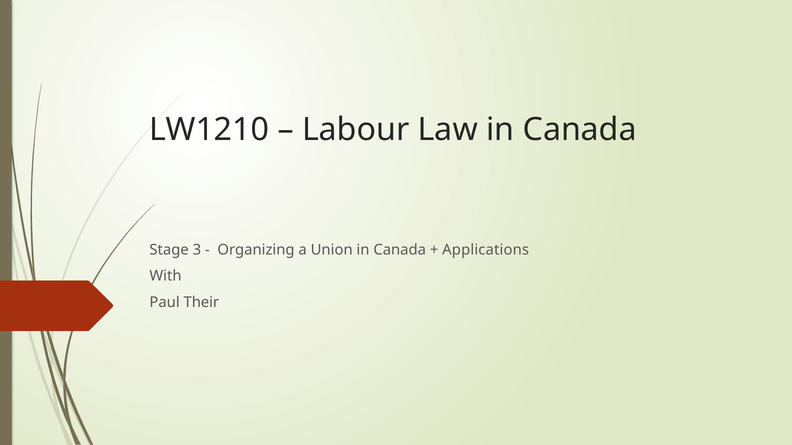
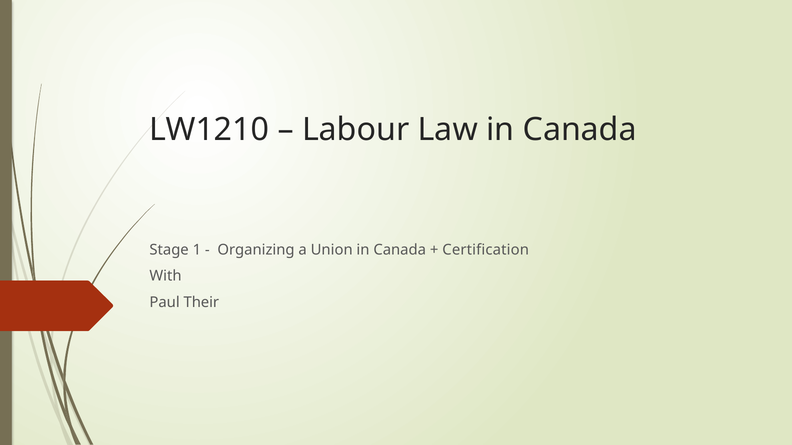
3: 3 -> 1
Applications: Applications -> Certification
